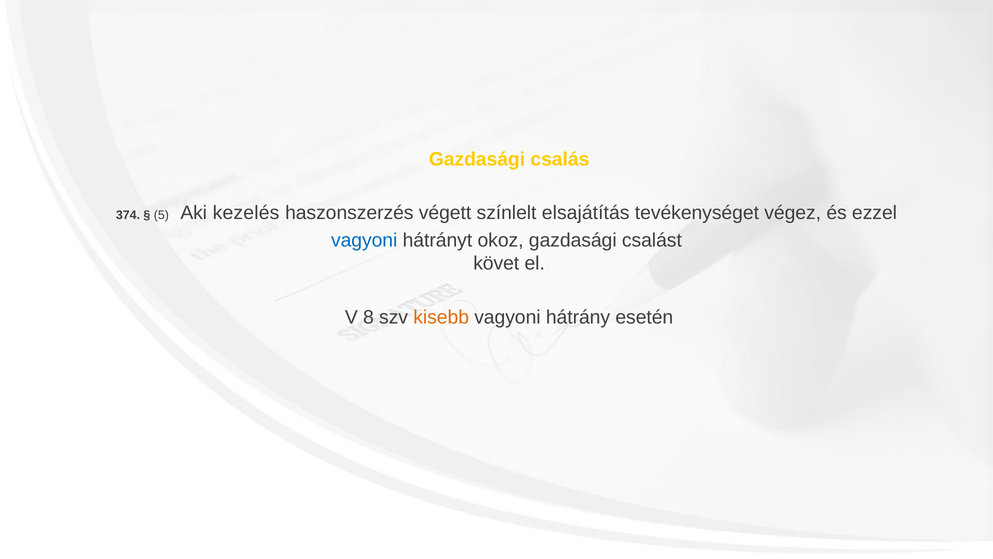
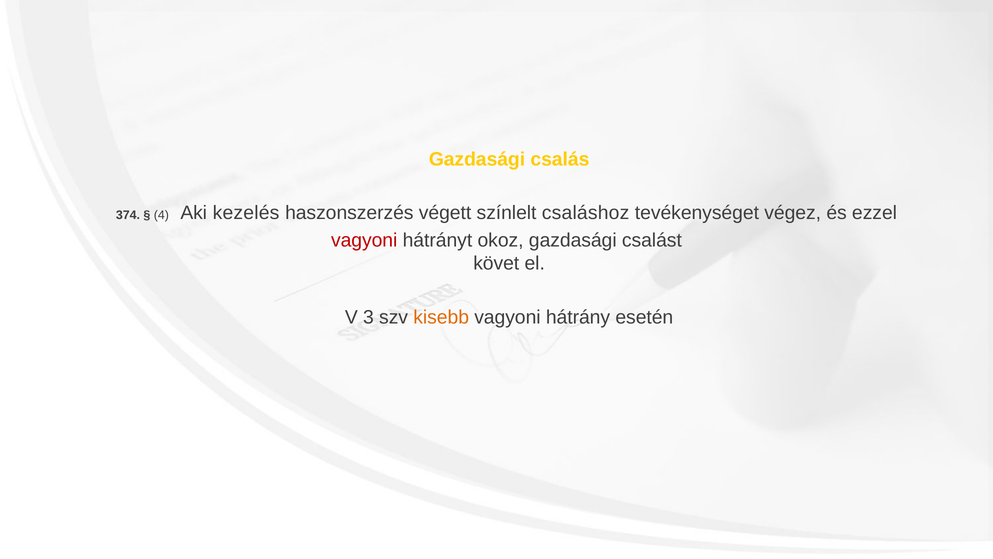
5: 5 -> 4
elsajátítás: elsajátítás -> csaláshoz
vagyoni at (364, 240) colour: blue -> red
8: 8 -> 3
